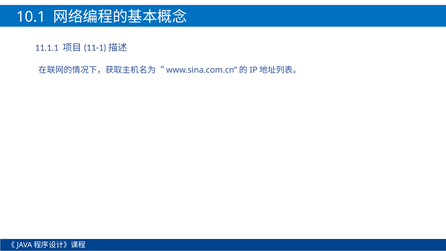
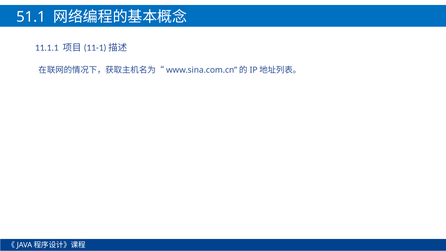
10.1: 10.1 -> 51.1
